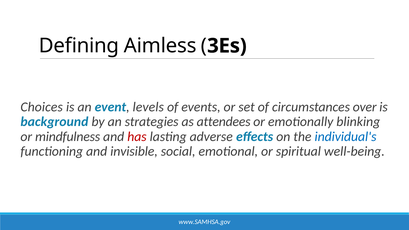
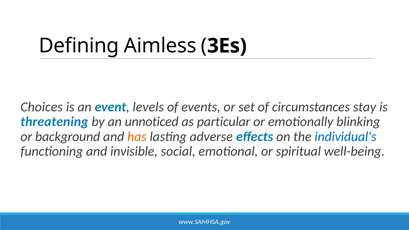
over: over -> stay
background: background -> threatening
strategies: strategies -> unnoticed
attendees: attendees -> particular
mindfulness: mindfulness -> background
has colour: red -> orange
